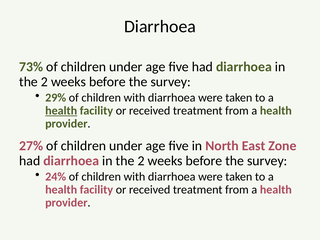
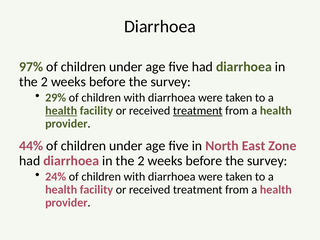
73%: 73% -> 97%
treatment at (198, 111) underline: none -> present
27%: 27% -> 44%
